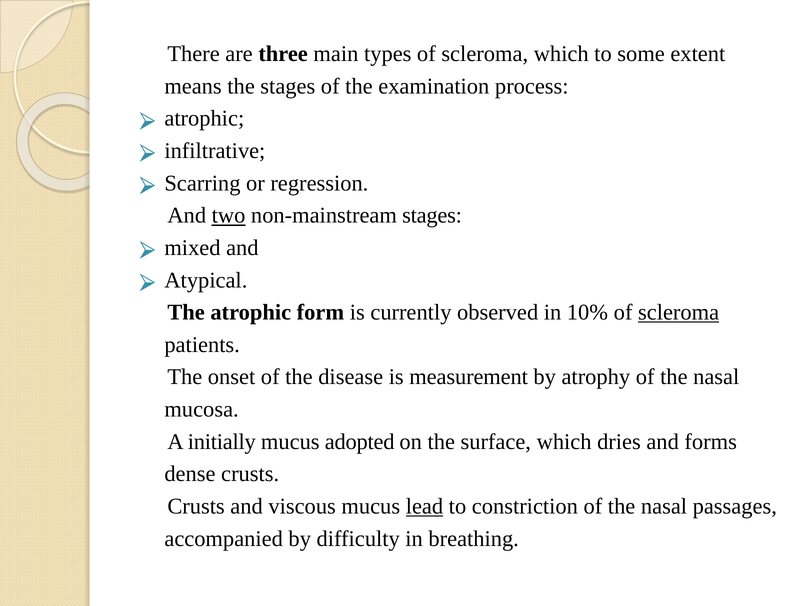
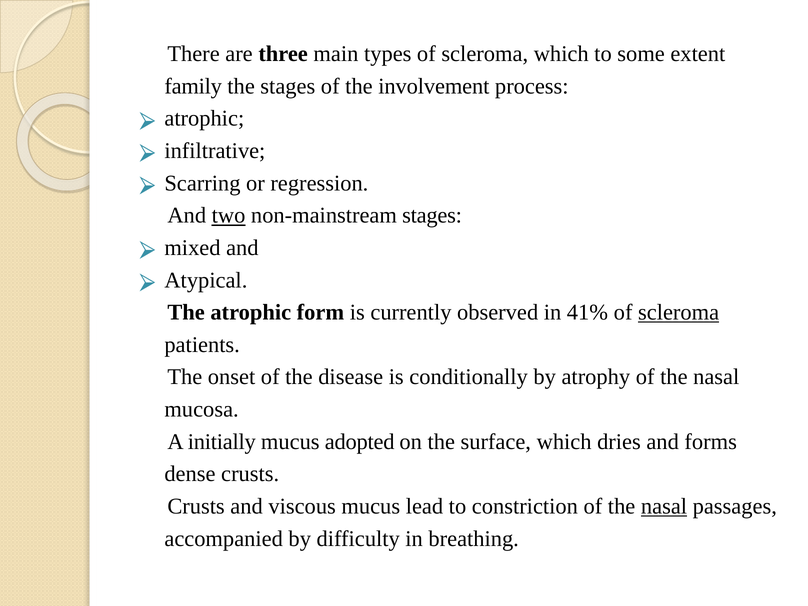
means: means -> family
examination: examination -> involvement
10%: 10% -> 41%
measurement: measurement -> conditionally
lead underline: present -> none
nasal at (664, 506) underline: none -> present
